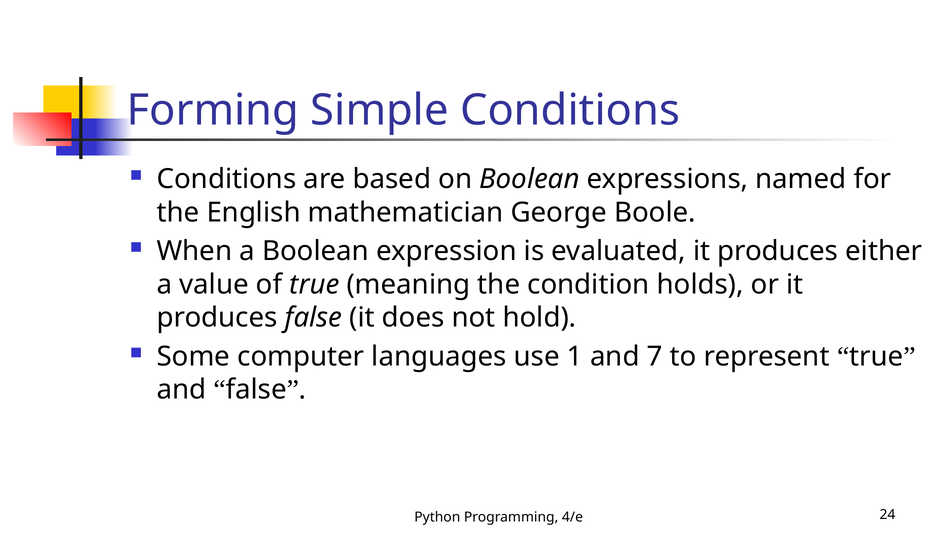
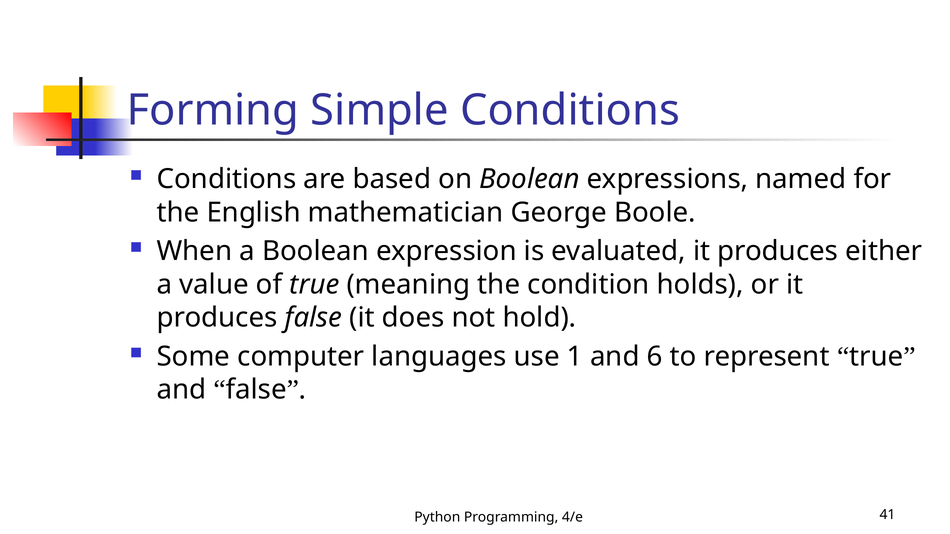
7: 7 -> 6
24: 24 -> 41
